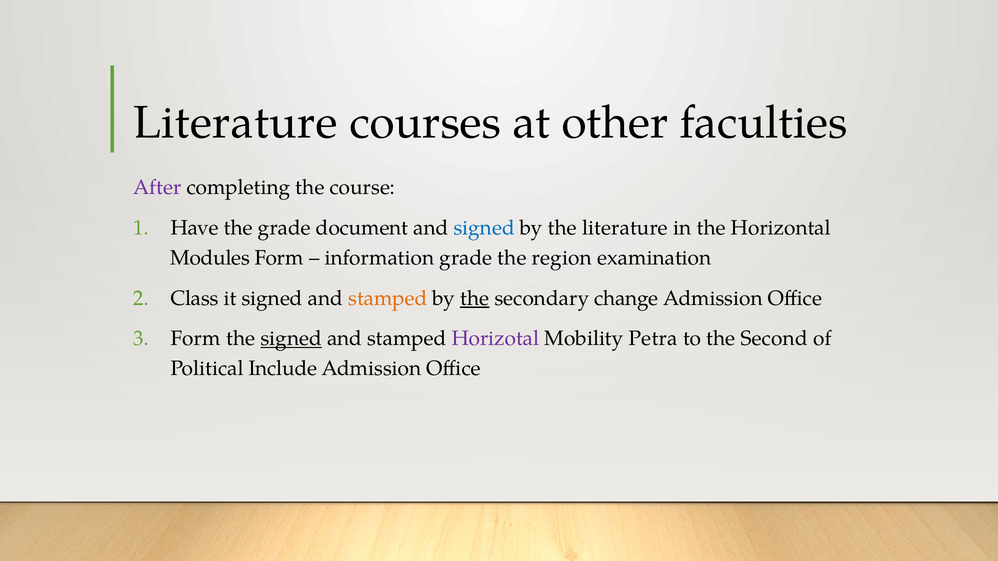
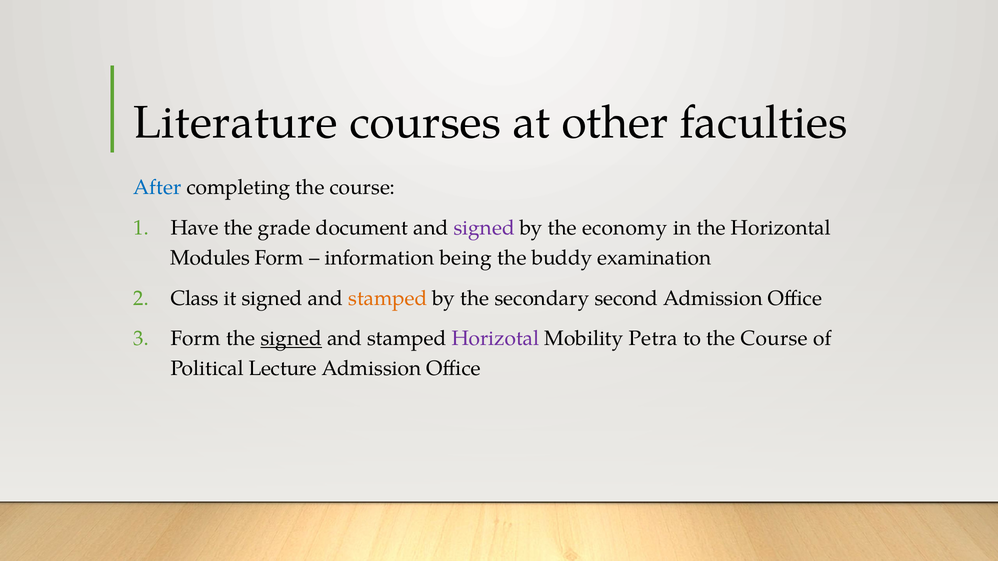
After colour: purple -> blue
signed at (484, 228) colour: blue -> purple
the literature: literature -> economy
information grade: grade -> being
region: region -> buddy
the at (475, 298) underline: present -> none
change: change -> second
to the Second: Second -> Course
Include: Include -> Lecture
